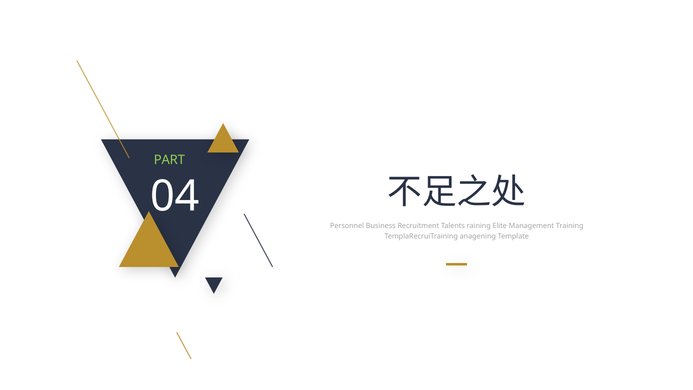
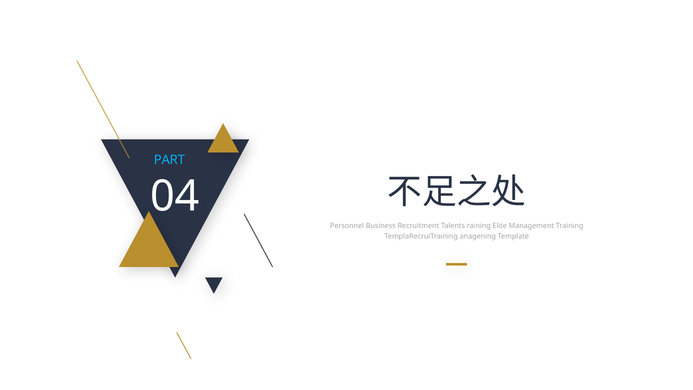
PART colour: light green -> light blue
